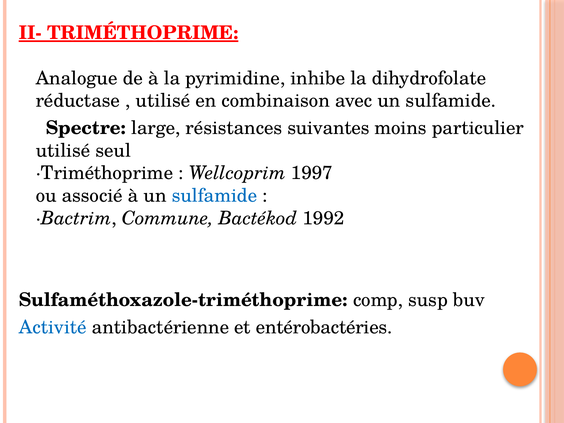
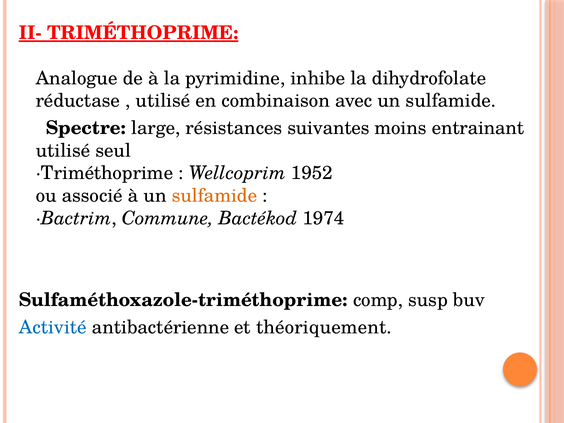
particulier: particulier -> entrainant
1997: 1997 -> 1952
sulfamide at (214, 196) colour: blue -> orange
1992: 1992 -> 1974
entérobactéries: entérobactéries -> théoriquement
